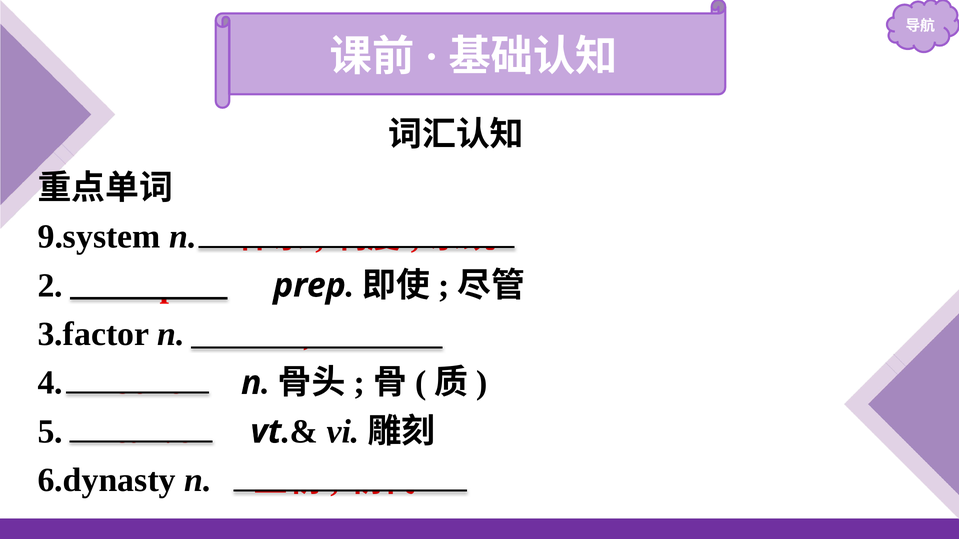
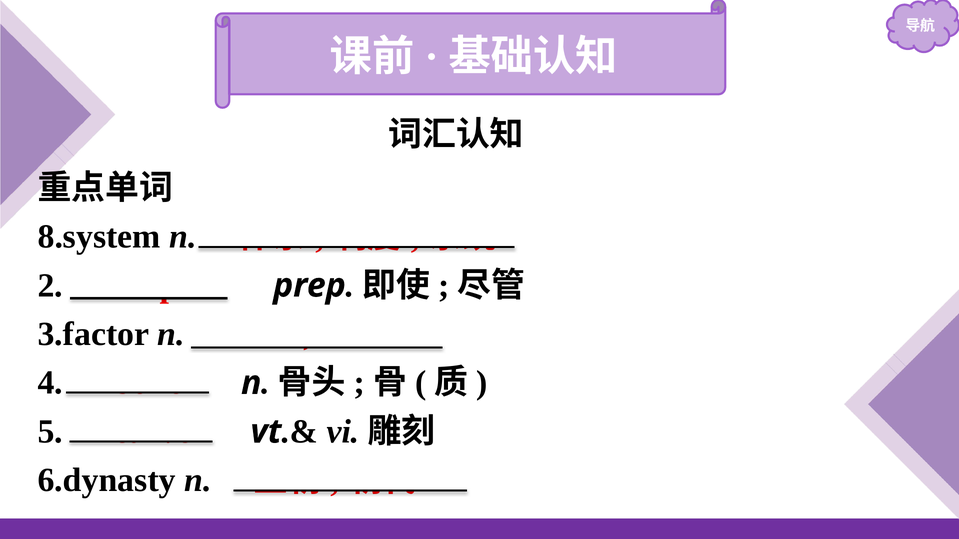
9.system: 9.system -> 8.system
